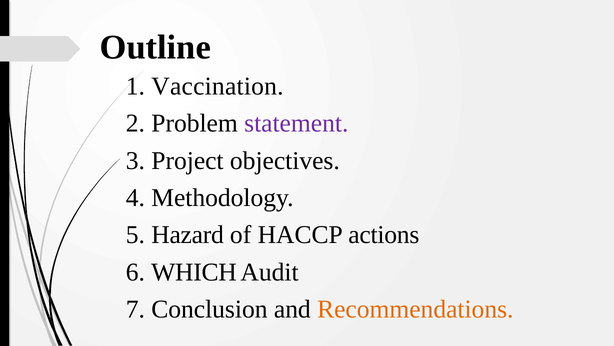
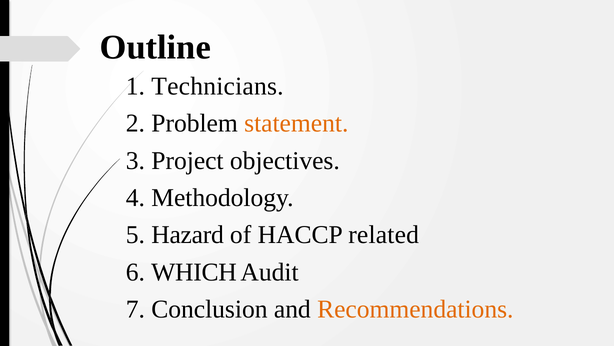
Vaccination: Vaccination -> Technicians
statement colour: purple -> orange
actions: actions -> related
